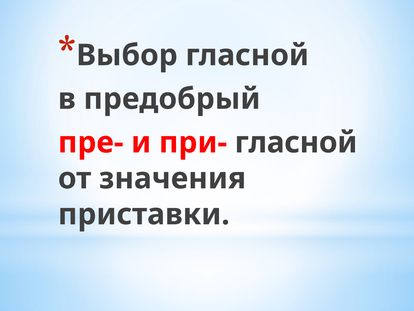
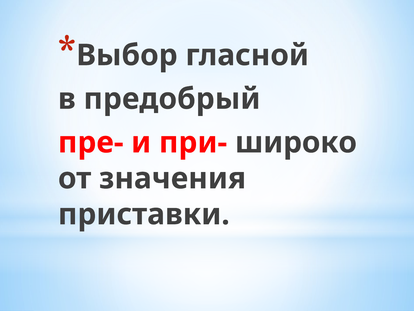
при- гласной: гласной -> широко
